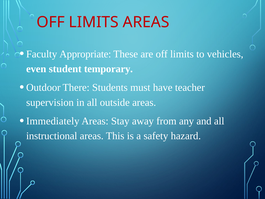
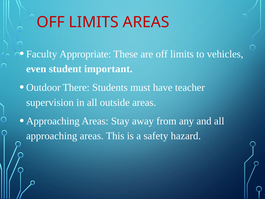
temporary: temporary -> important
Immediately at (53, 121): Immediately -> Approaching
instructional at (52, 136): instructional -> approaching
